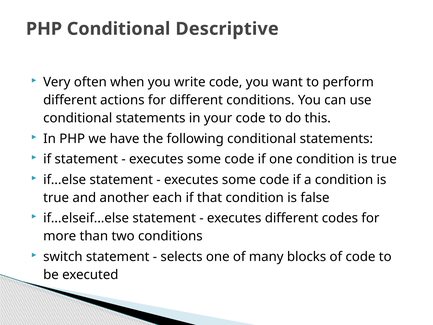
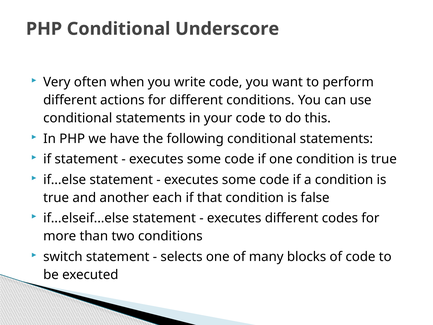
Descriptive: Descriptive -> Underscore
